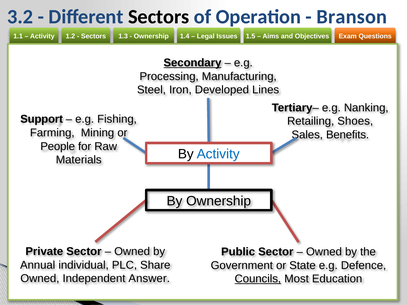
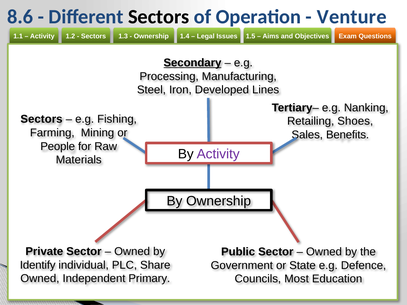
3.2: 3.2 -> 8.6
Branson: Branson -> Venture
Support at (42, 119): Support -> Sectors
Activity at (218, 154) colour: blue -> purple
Annual: Annual -> Identify
Answer: Answer -> Primary
Councils underline: present -> none
